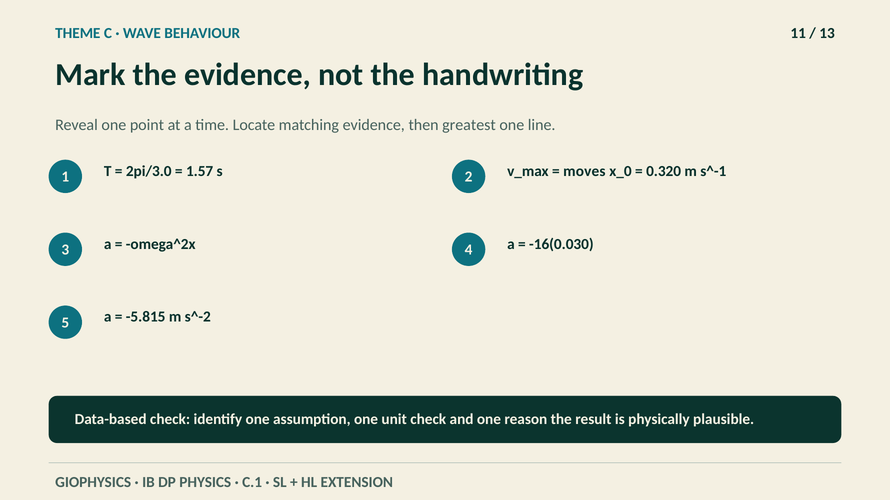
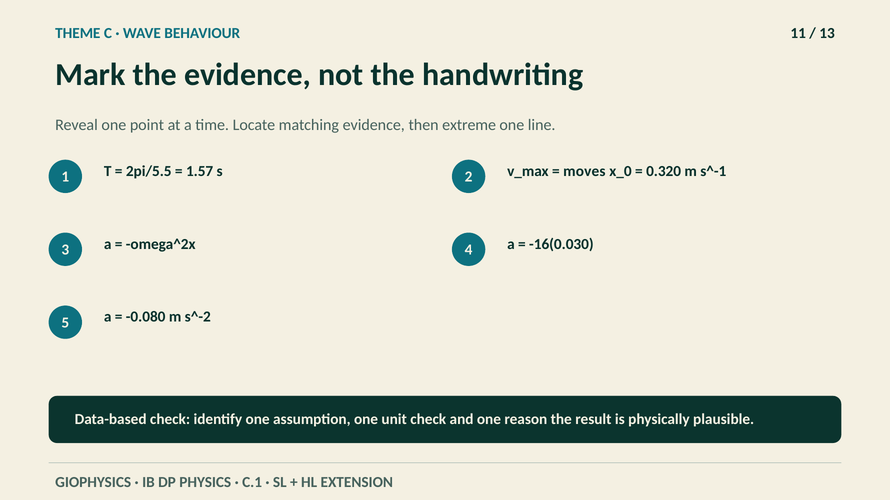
greatest: greatest -> extreme
2pi/3.0: 2pi/3.0 -> 2pi/5.5
-5.815: -5.815 -> -0.080
